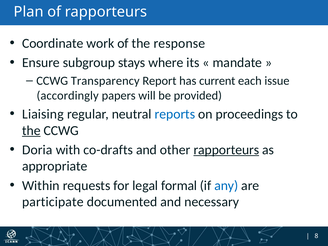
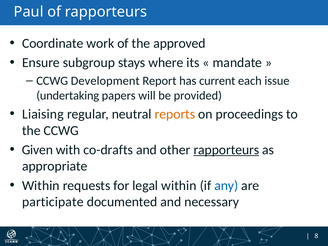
Plan: Plan -> Paul
response: response -> approved
Transparency: Transparency -> Development
accordingly: accordingly -> undertaking
reports colour: blue -> orange
the at (31, 131) underline: present -> none
Doria: Doria -> Given
legal formal: formal -> within
